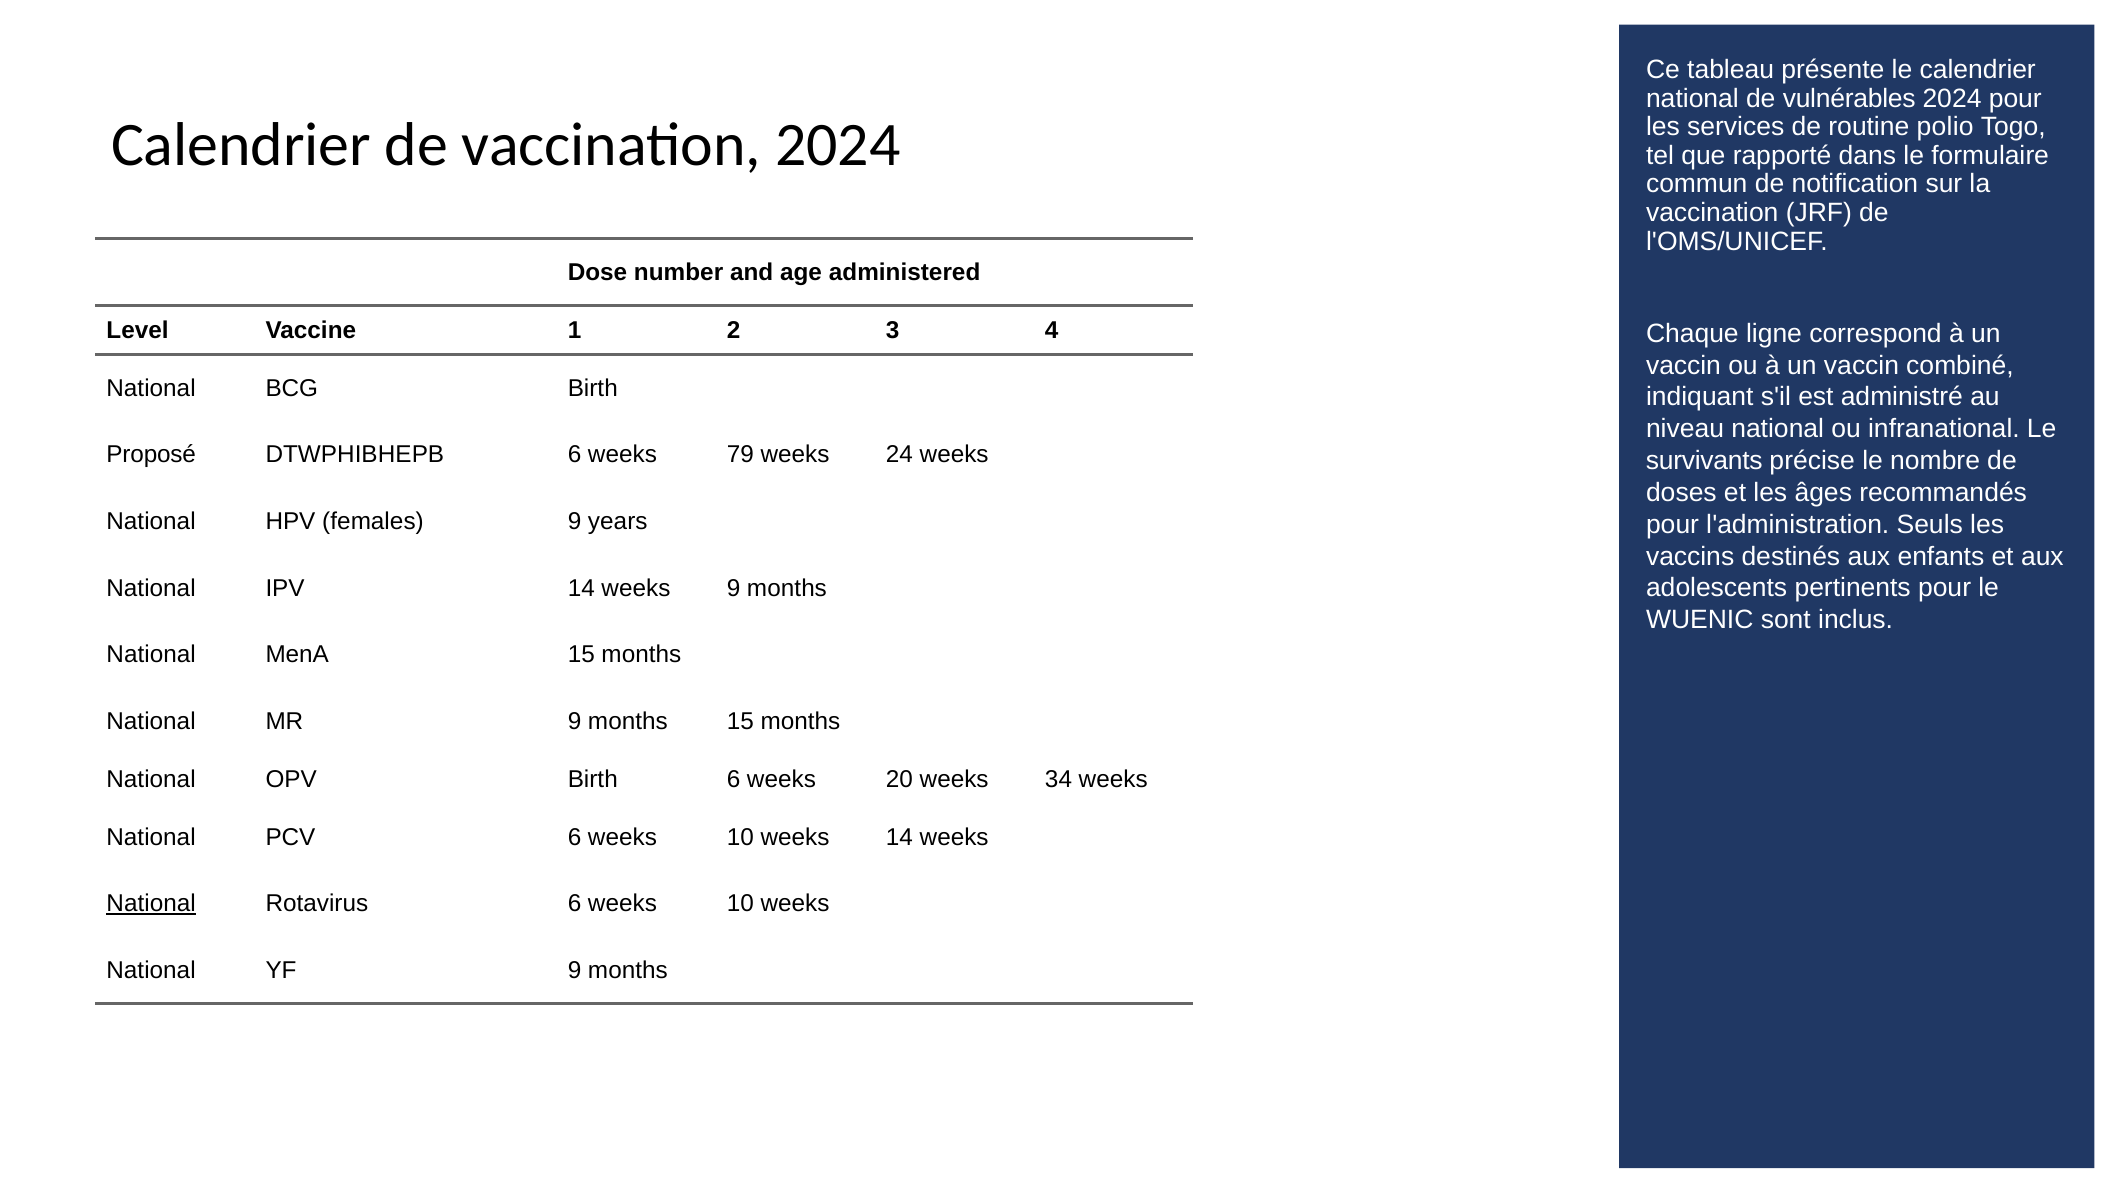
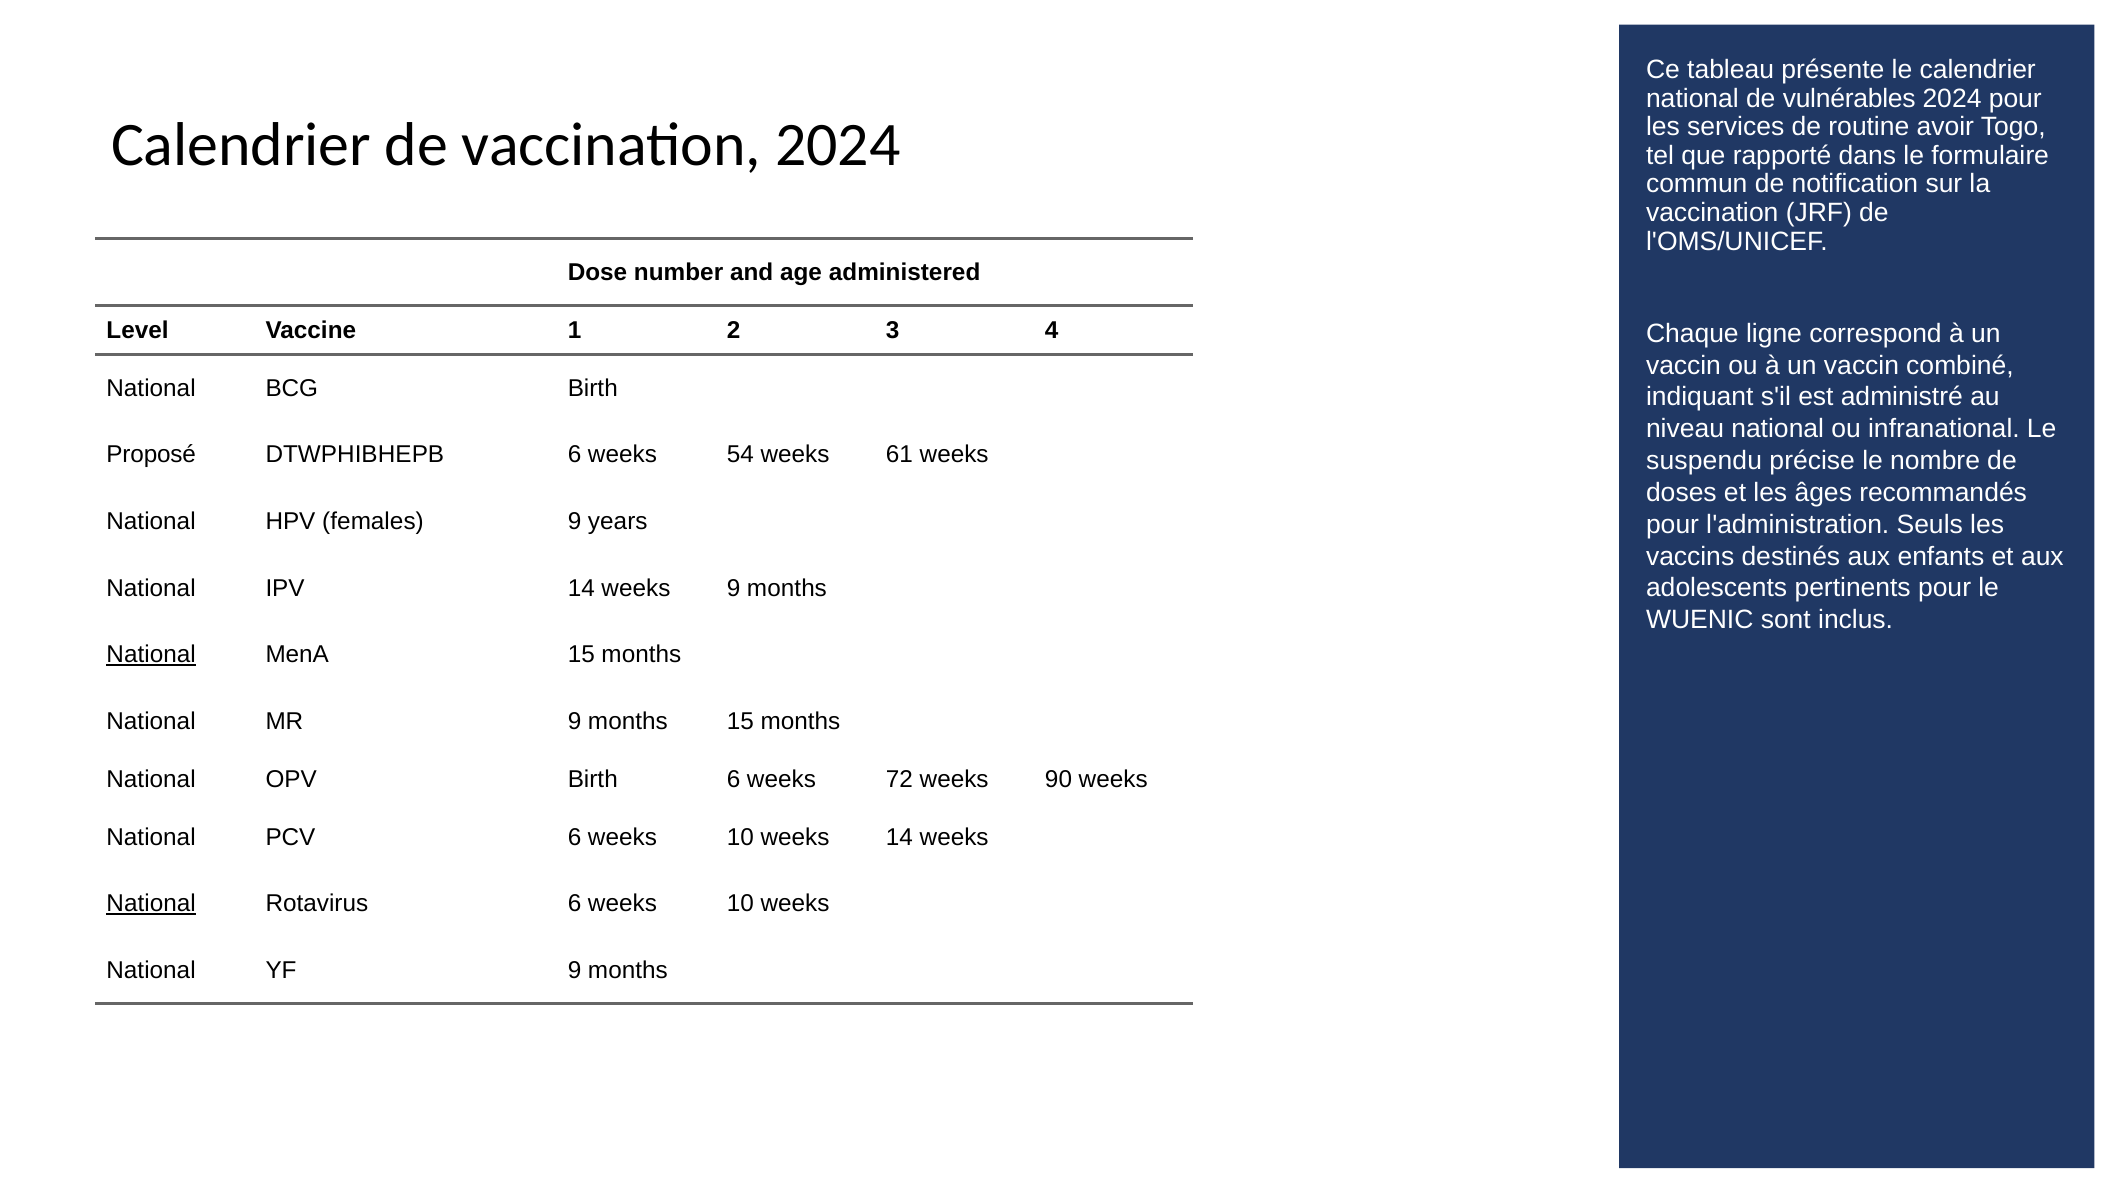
polio: polio -> avoir
79: 79 -> 54
24: 24 -> 61
survivants: survivants -> suspendu
National at (151, 655) underline: none -> present
20: 20 -> 72
34: 34 -> 90
